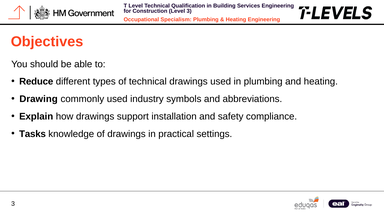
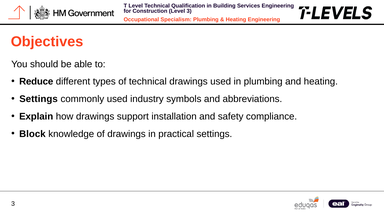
Drawing at (39, 99): Drawing -> Settings
Tasks: Tasks -> Block
